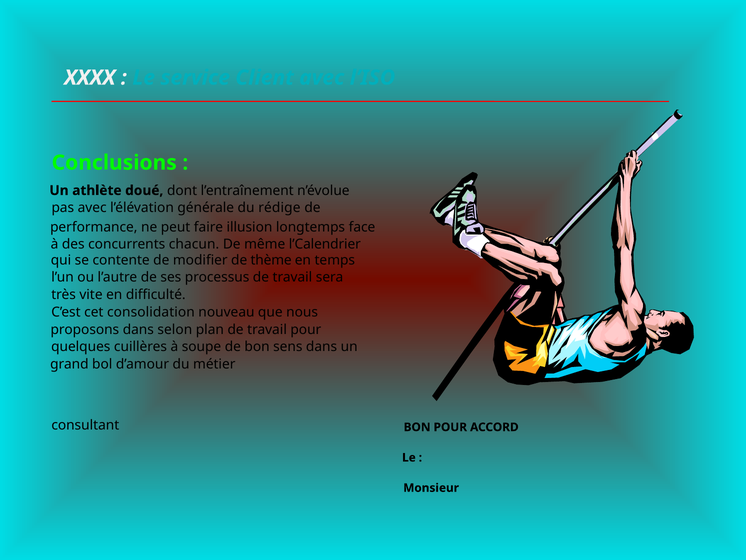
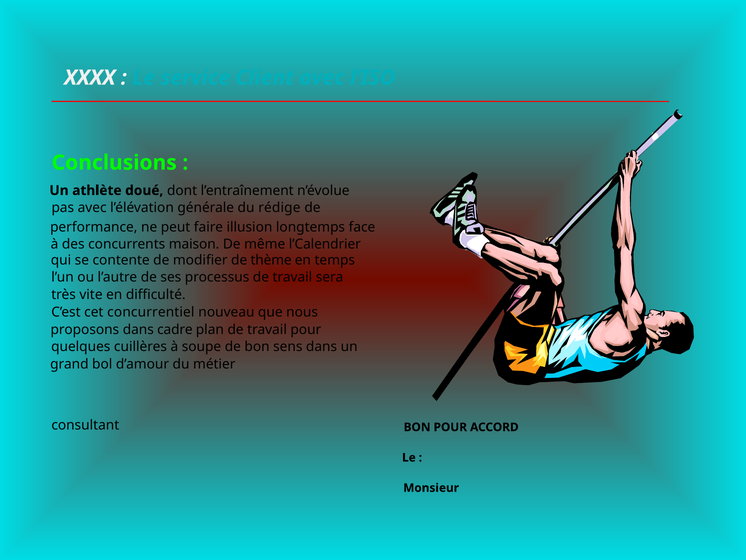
chacun: chacun -> maison
consolidation: consolidation -> concurrentiel
selon: selon -> cadre
